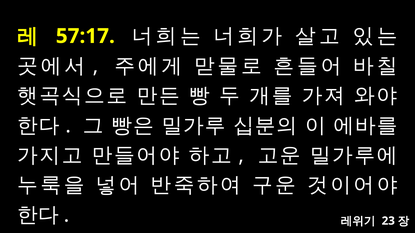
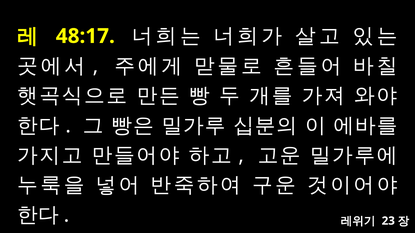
57:17: 57:17 -> 48:17
